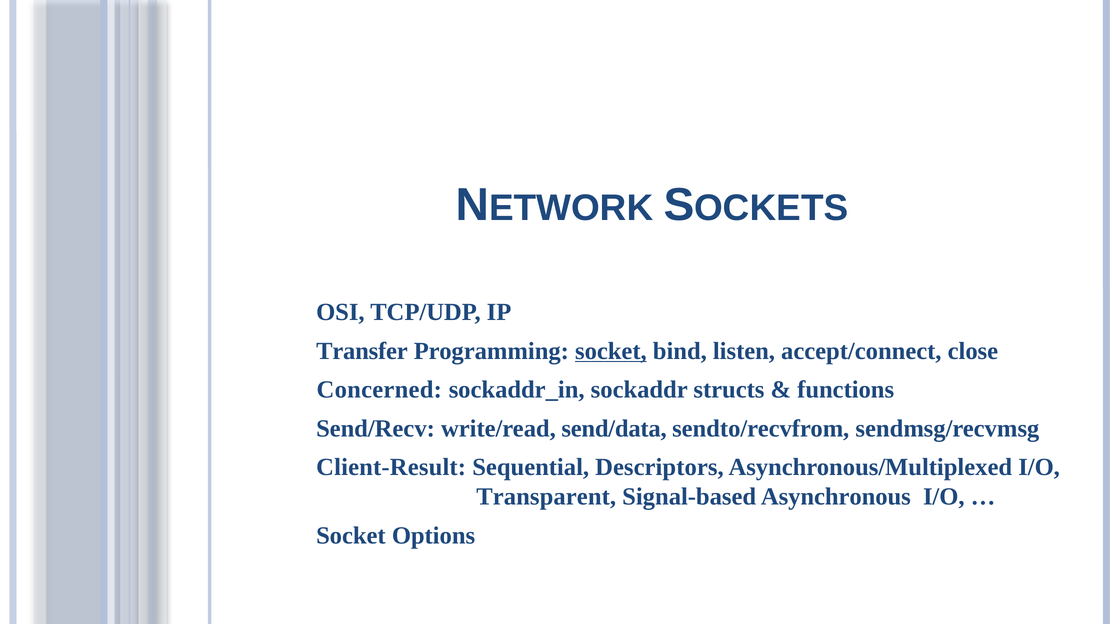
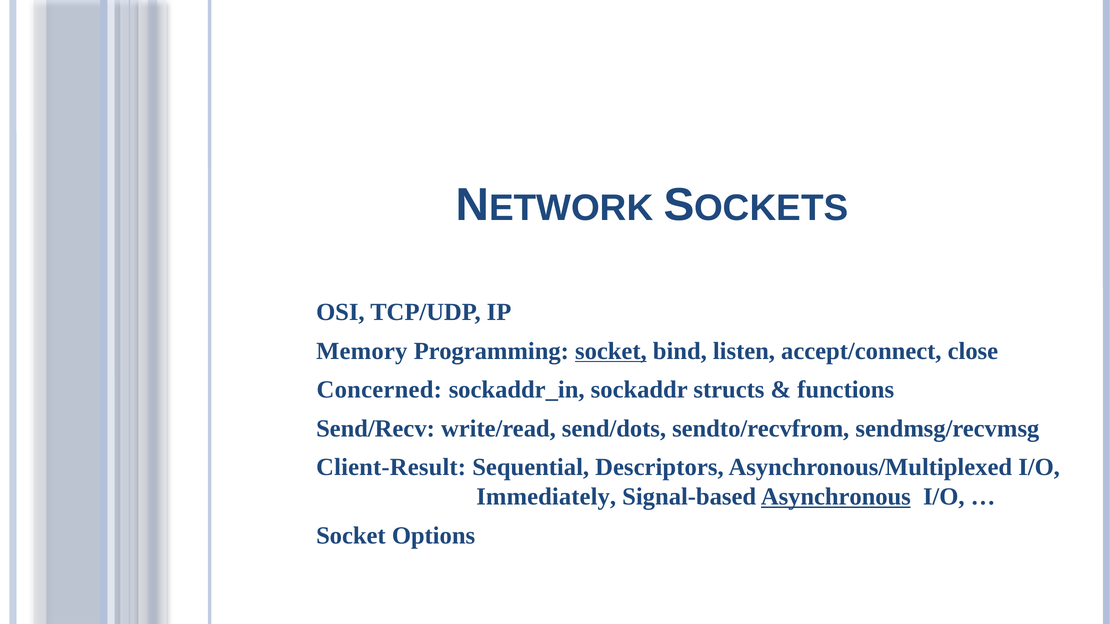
Transfer: Transfer -> Memory
send/data: send/data -> send/dots
Transparent: Transparent -> Immediately
Asynchronous underline: none -> present
